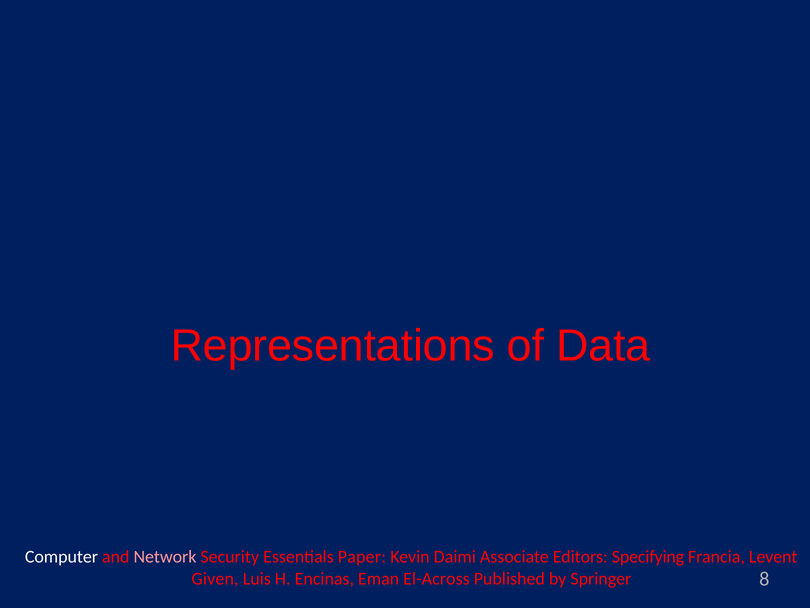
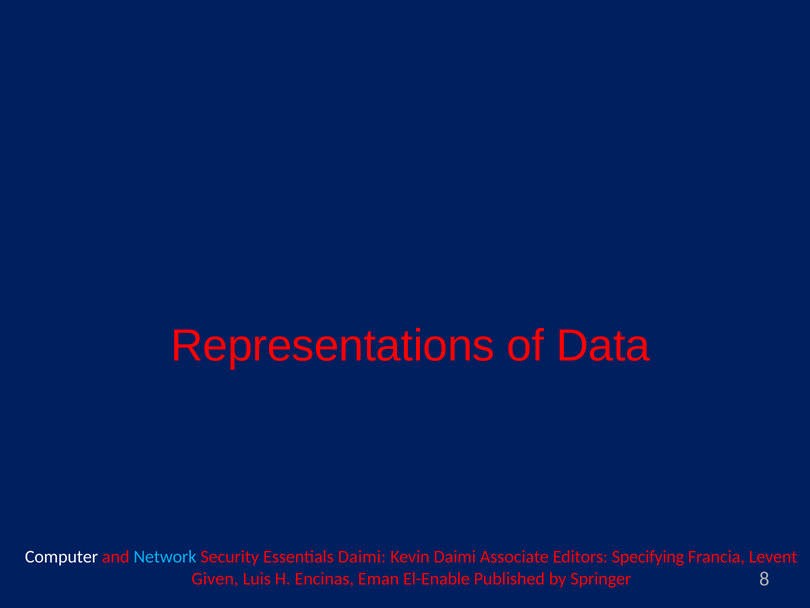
Network colour: pink -> light blue
Essentials Paper: Paper -> Daimi
El-Across: El-Across -> El-Enable
